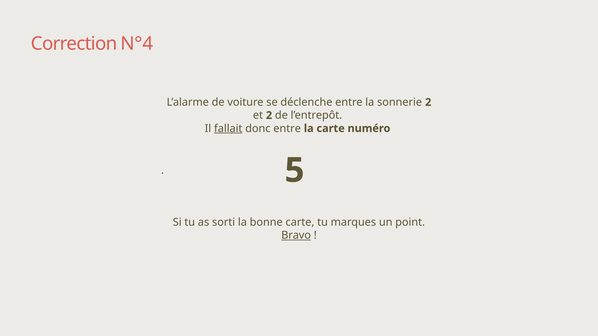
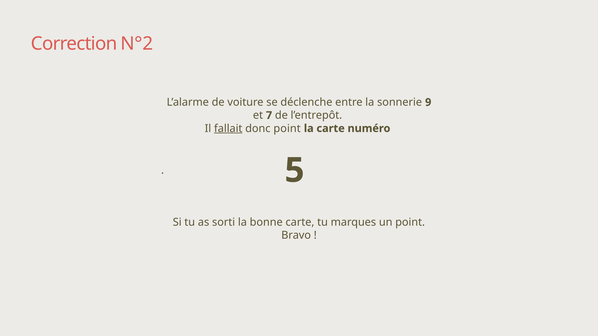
N°4: N°4 -> N°2
sonnerie 2: 2 -> 9
et 2: 2 -> 7
donc entre: entre -> point
Bravo underline: present -> none
